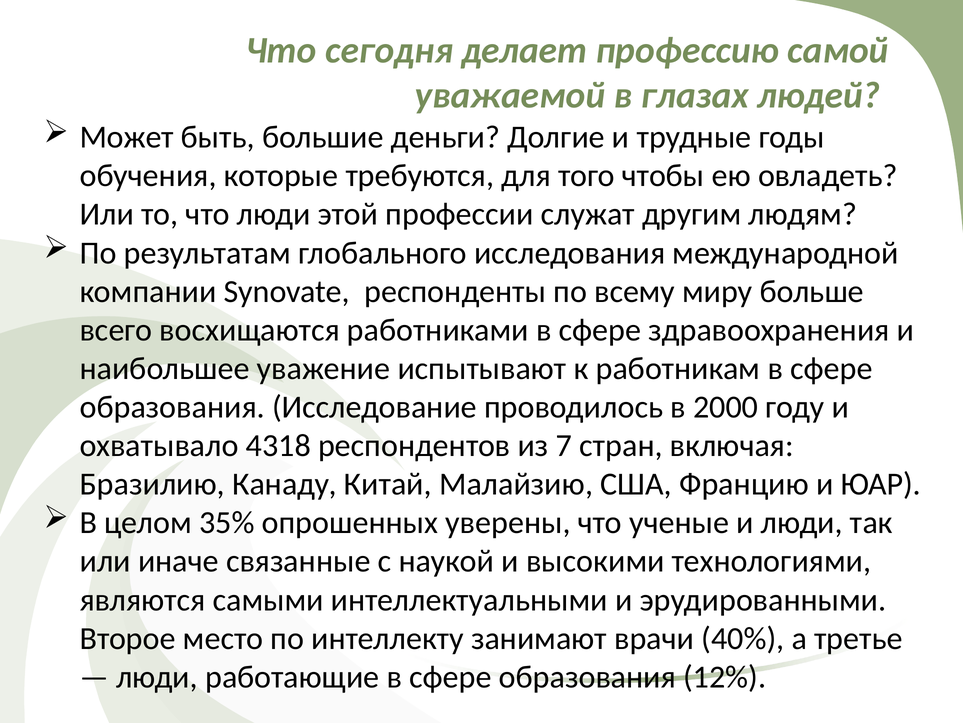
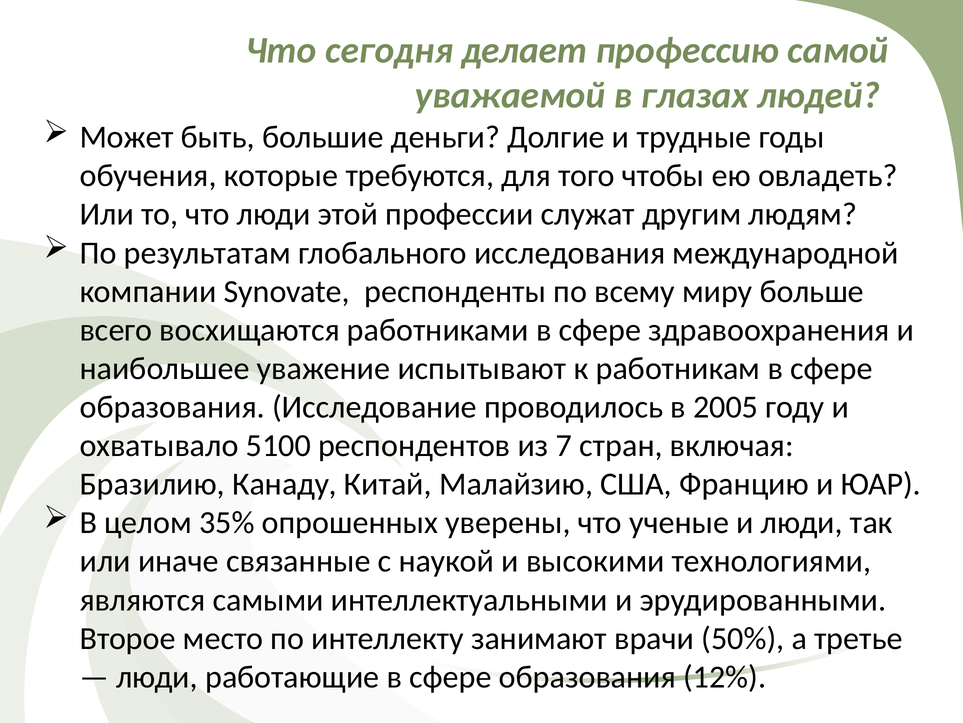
2000: 2000 -> 2005
4318: 4318 -> 5100
40%: 40% -> 50%
